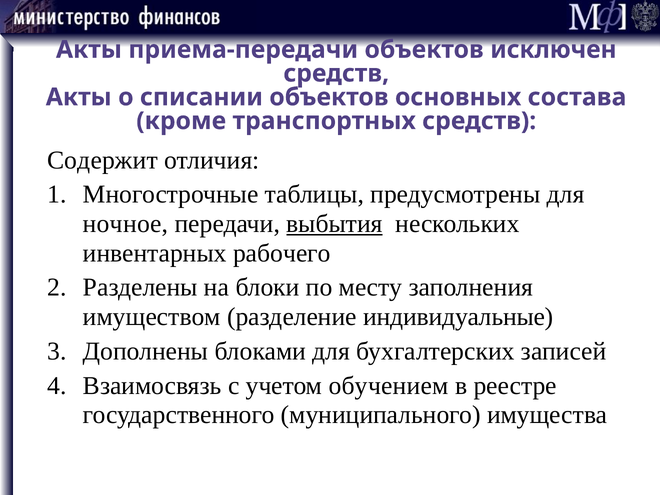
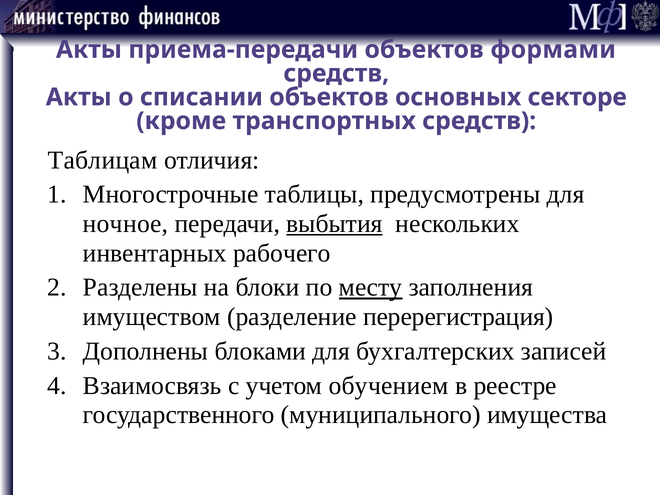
исключен: исключен -> формами
состава: состава -> секторе
Содержит: Содержит -> Таблицам
месту underline: none -> present
индивидуальные: индивидуальные -> перерегистрация
